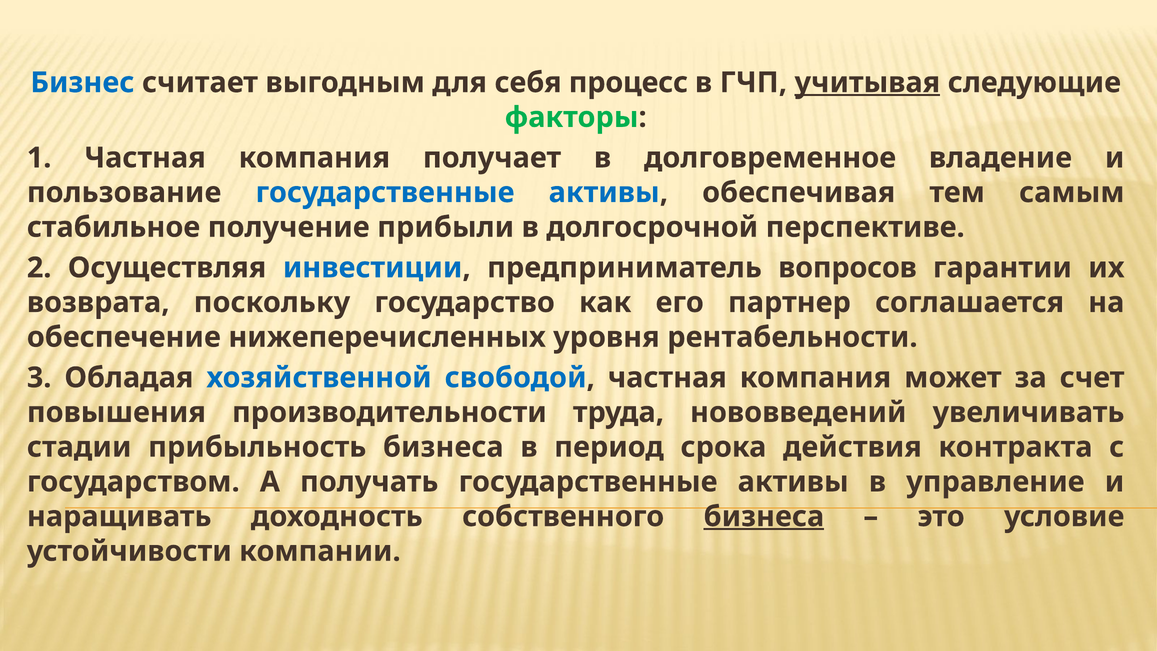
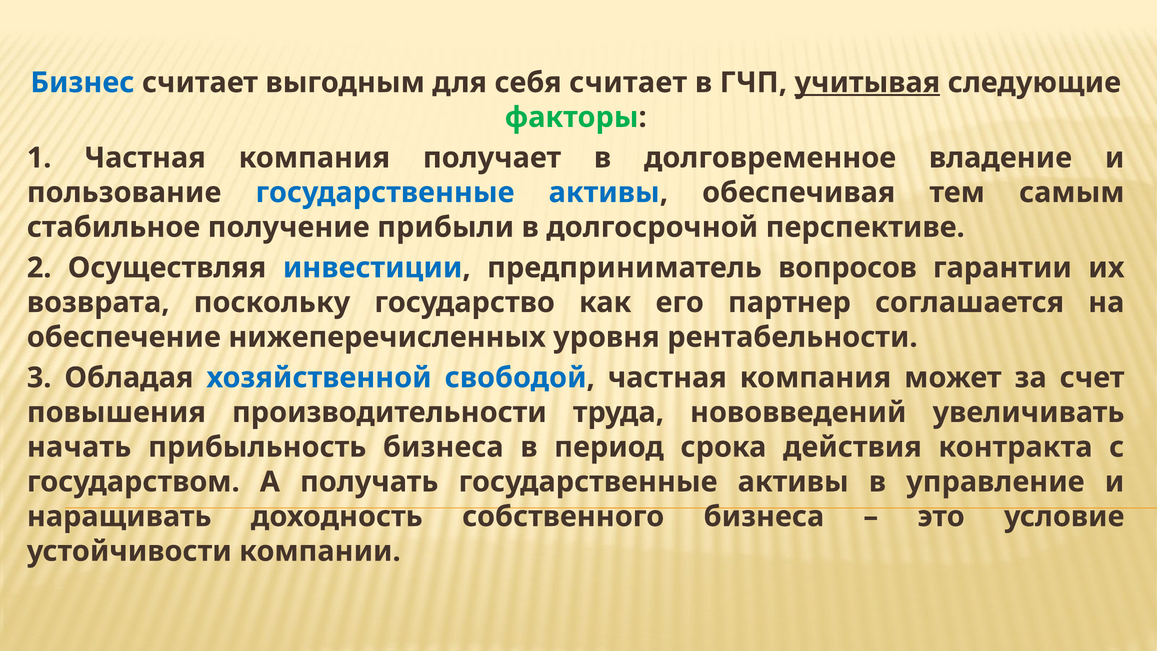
себя процесс: процесс -> считает
стадии: стадии -> начать
бизнеса at (764, 516) underline: present -> none
